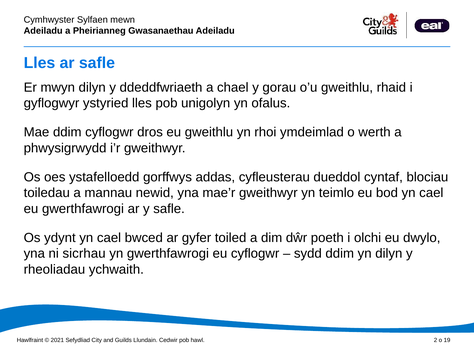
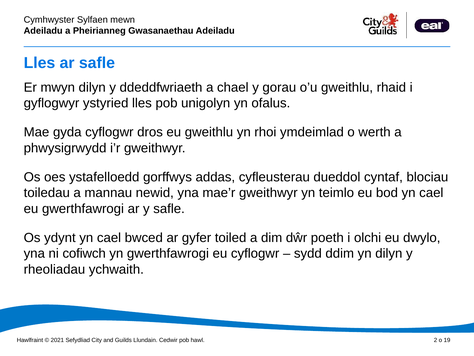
Mae ddim: ddim -> gyda
sicrhau: sicrhau -> cofiwch
